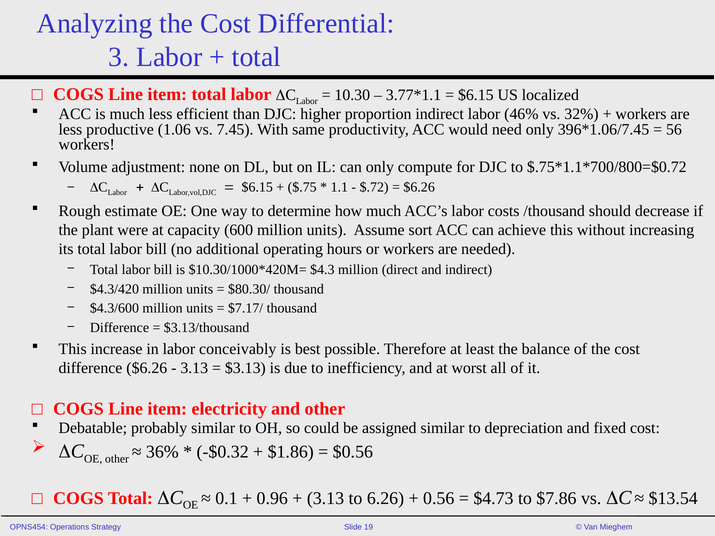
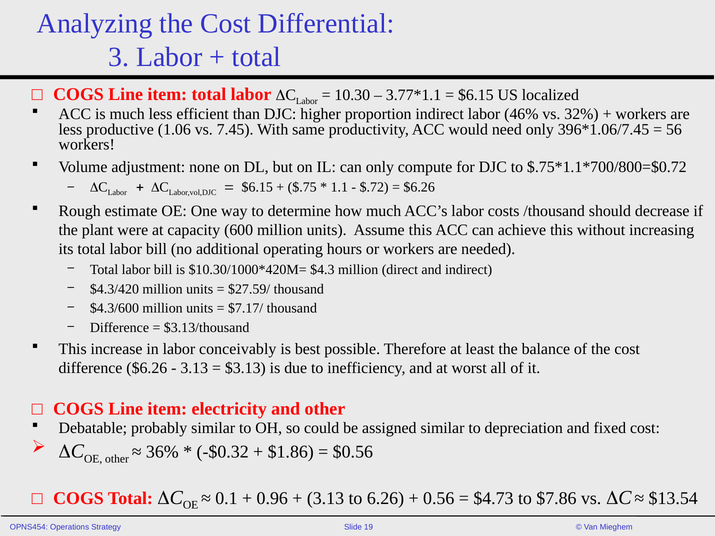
Assume sort: sort -> this
$80.30/: $80.30/ -> $27.59/
